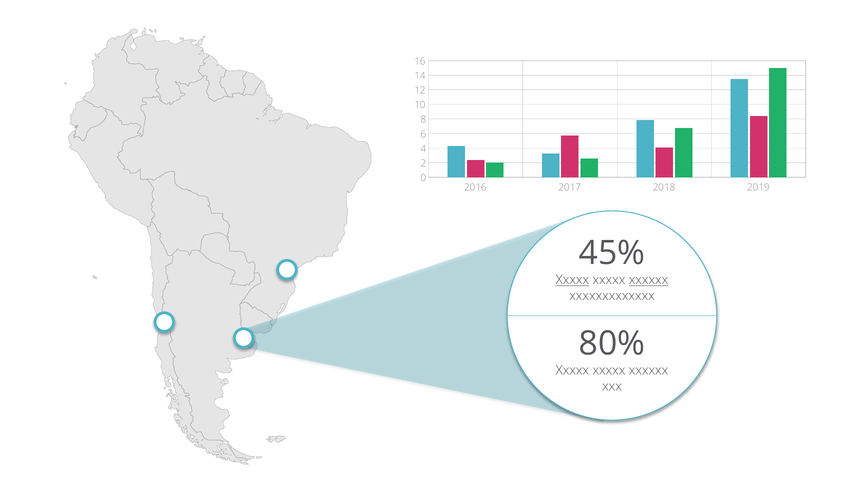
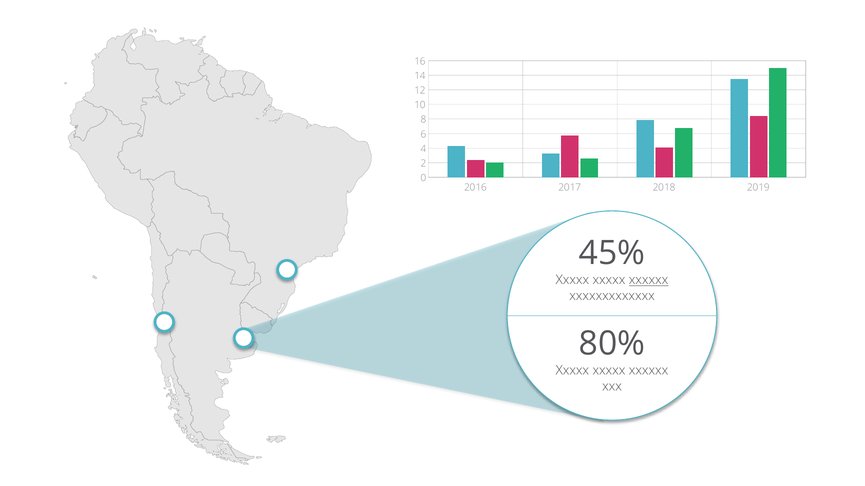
Xxxxx at (572, 280) underline: present -> none
